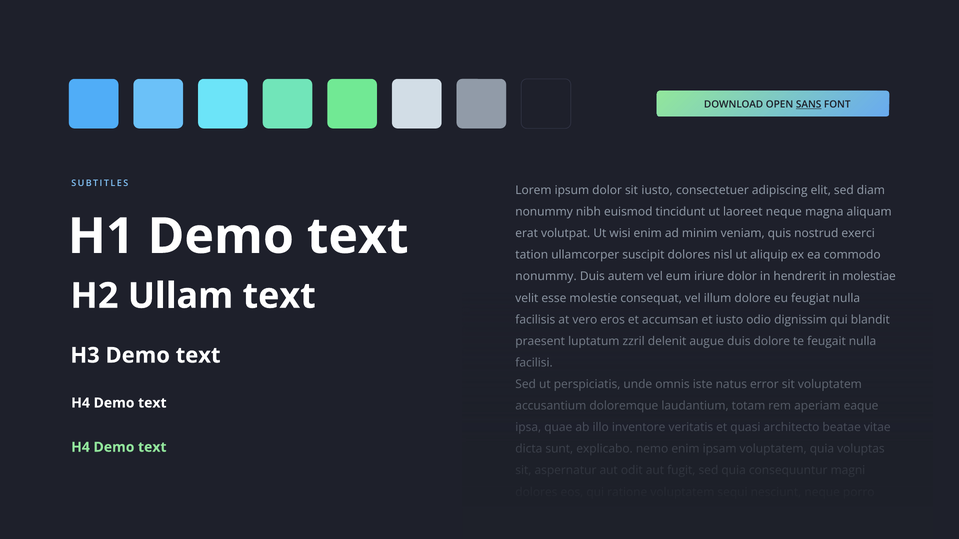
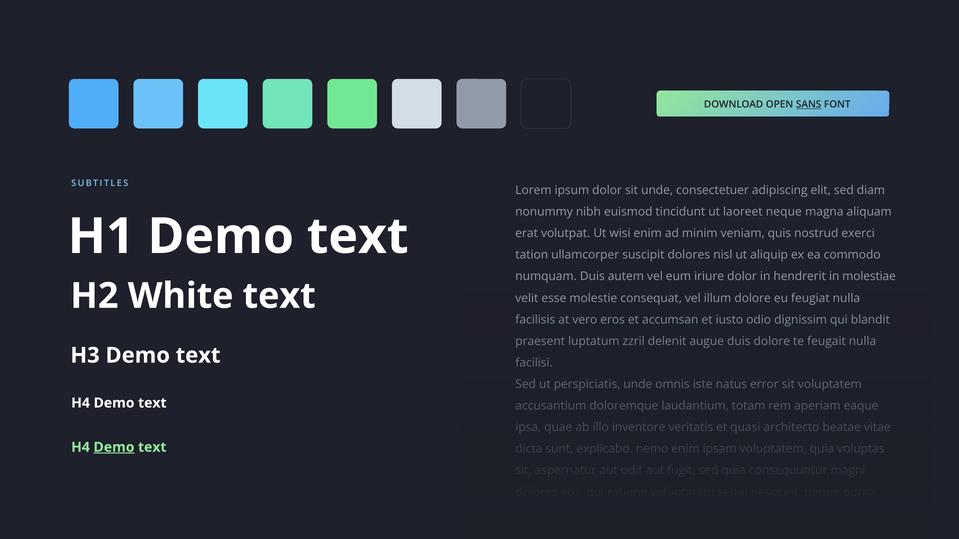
sit iusto: iusto -> unde
nonummy at (546, 277): nonummy -> numquam
H2 Ullam: Ullam -> White
Demo at (114, 448) underline: none -> present
